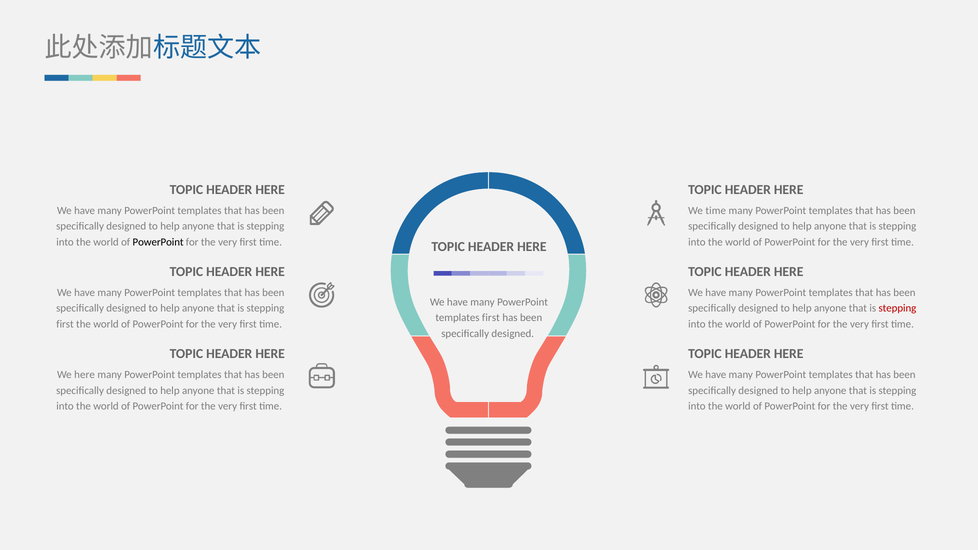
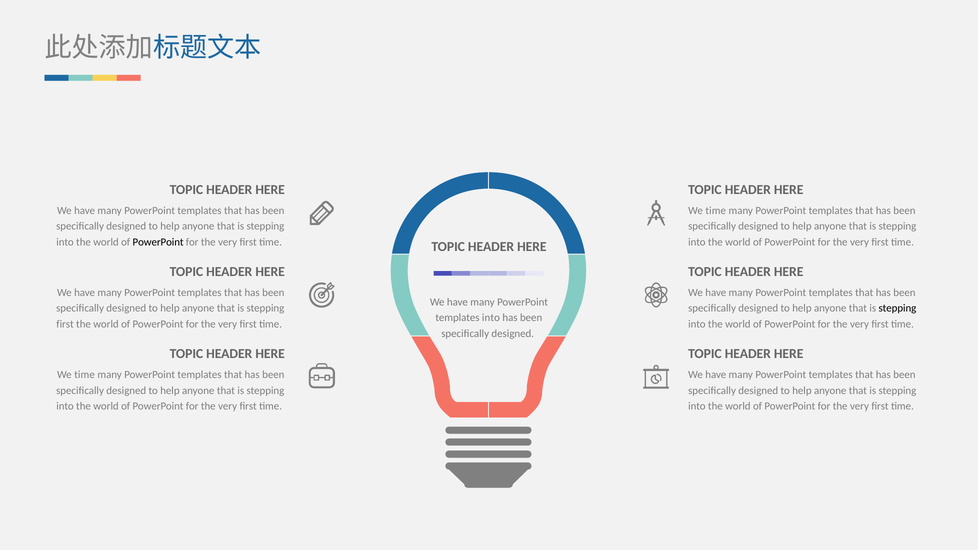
stepping at (897, 308) colour: red -> black
templates first: first -> into
here at (85, 375): here -> time
